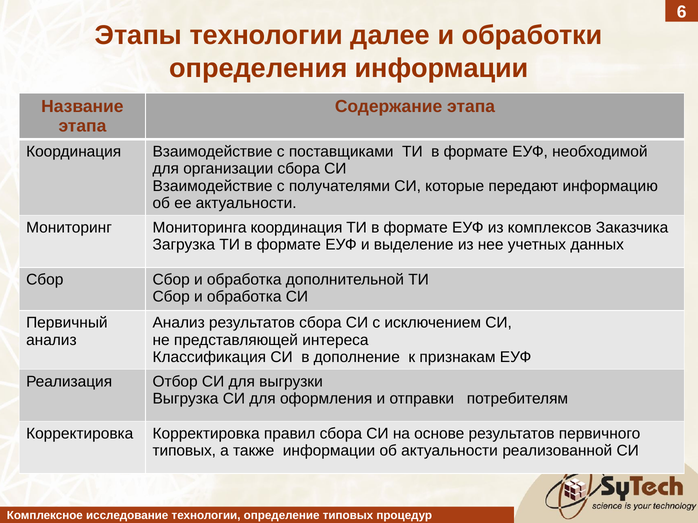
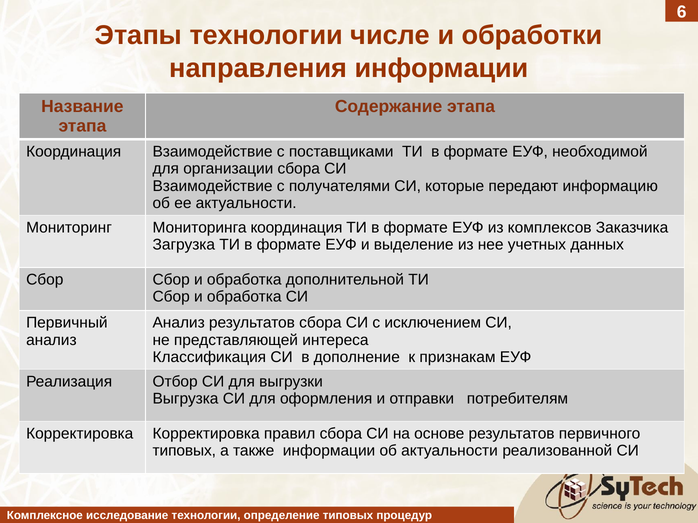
далее: далее -> числе
определения: определения -> направления
